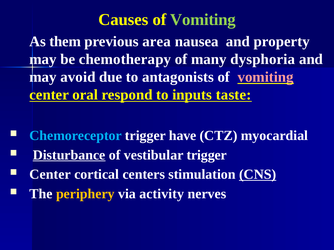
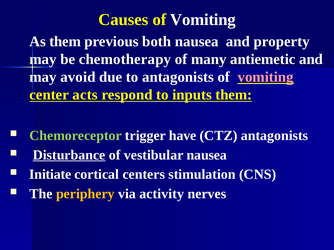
Vomiting at (203, 20) colour: light green -> white
area: area -> both
dysphoria: dysphoria -> antiemetic
oral: oral -> acts
inputs taste: taste -> them
Chemoreceptor colour: light blue -> light green
CTZ myocardial: myocardial -> antagonists
vestibular trigger: trigger -> nausea
Center at (50, 175): Center -> Initiate
CNS underline: present -> none
